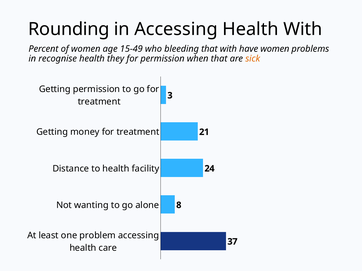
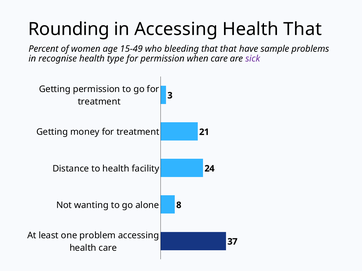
Health With: With -> That
that with: with -> that
have women: women -> sample
they: they -> type
when that: that -> care
sick colour: orange -> purple
